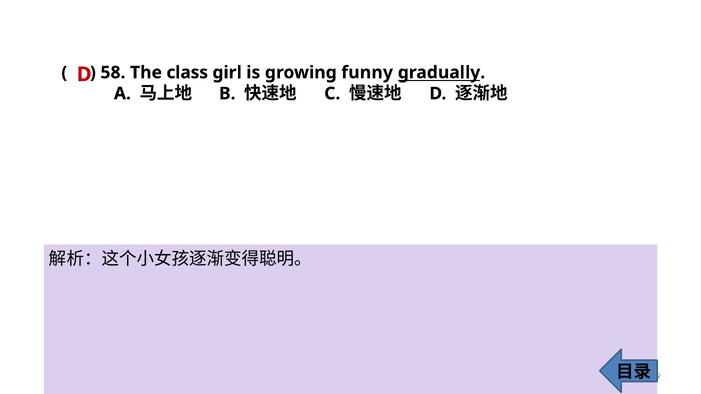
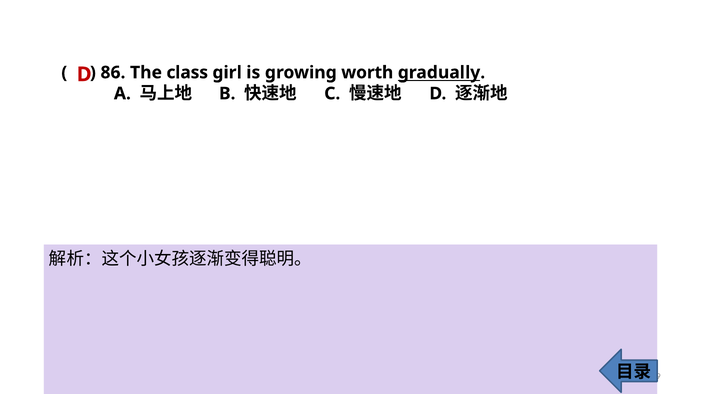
58: 58 -> 86
funny: funny -> worth
